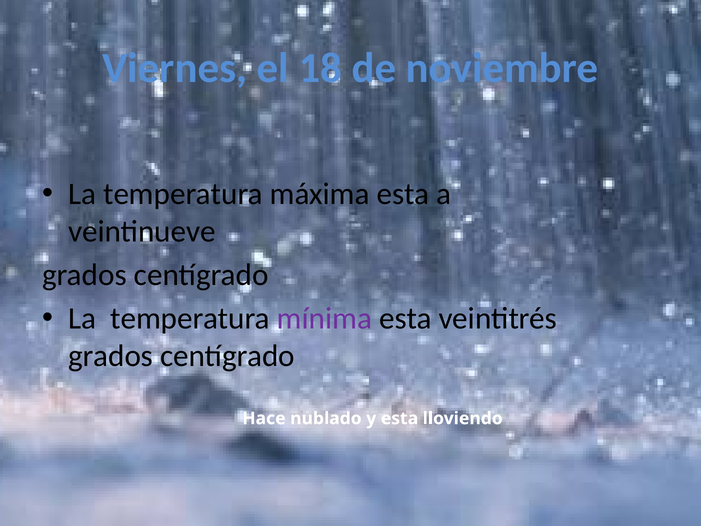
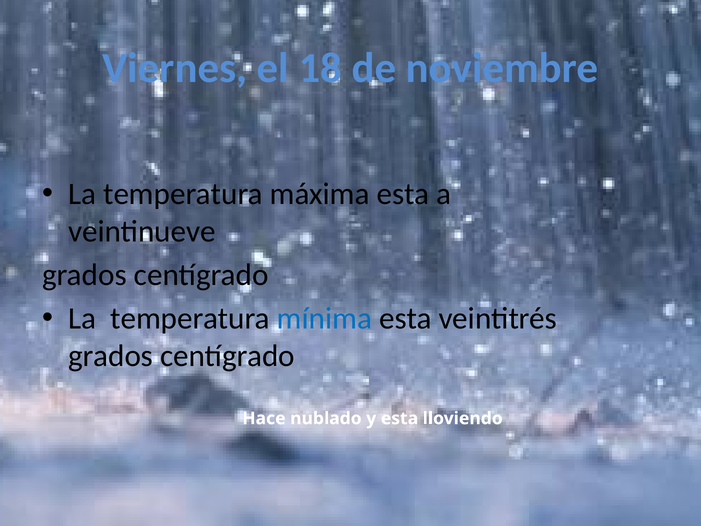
mínima colour: purple -> blue
